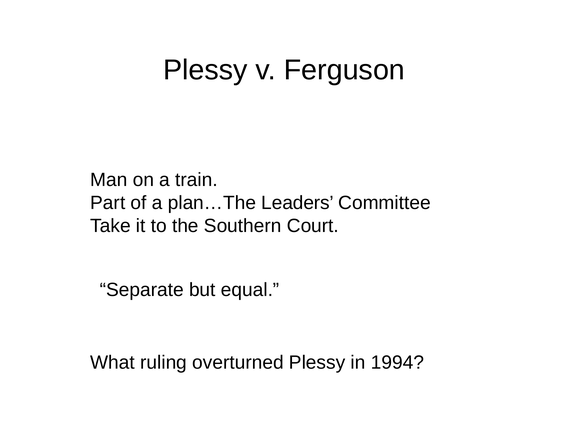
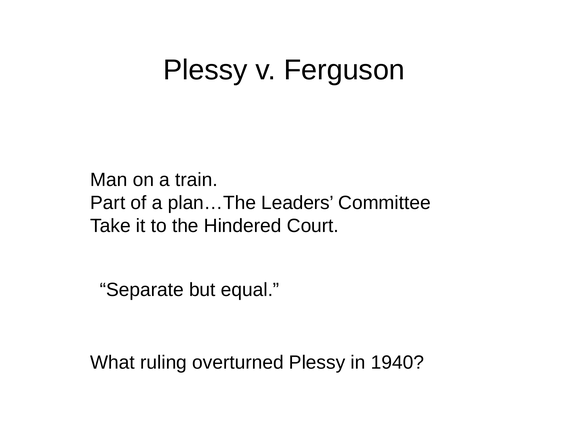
Southern: Southern -> Hindered
1994: 1994 -> 1940
